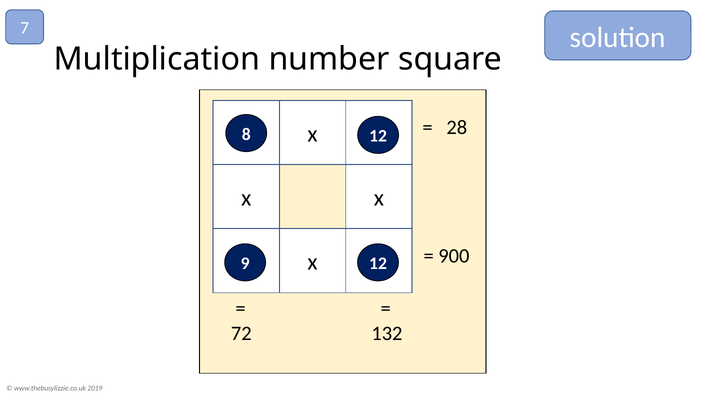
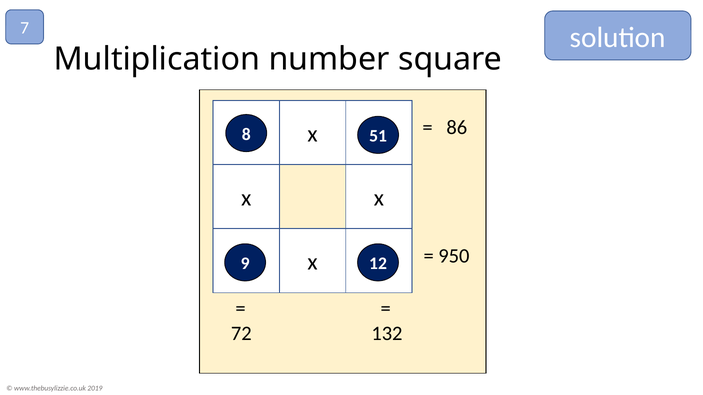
28: 28 -> 86
8 12: 12 -> 51
900: 900 -> 950
